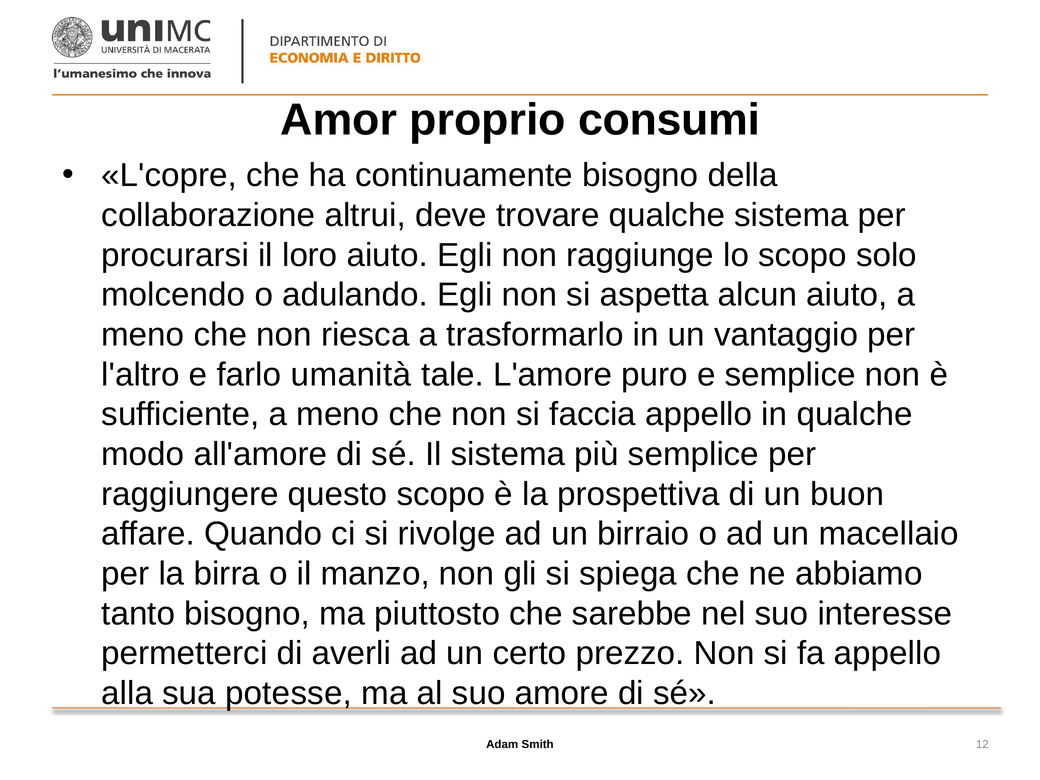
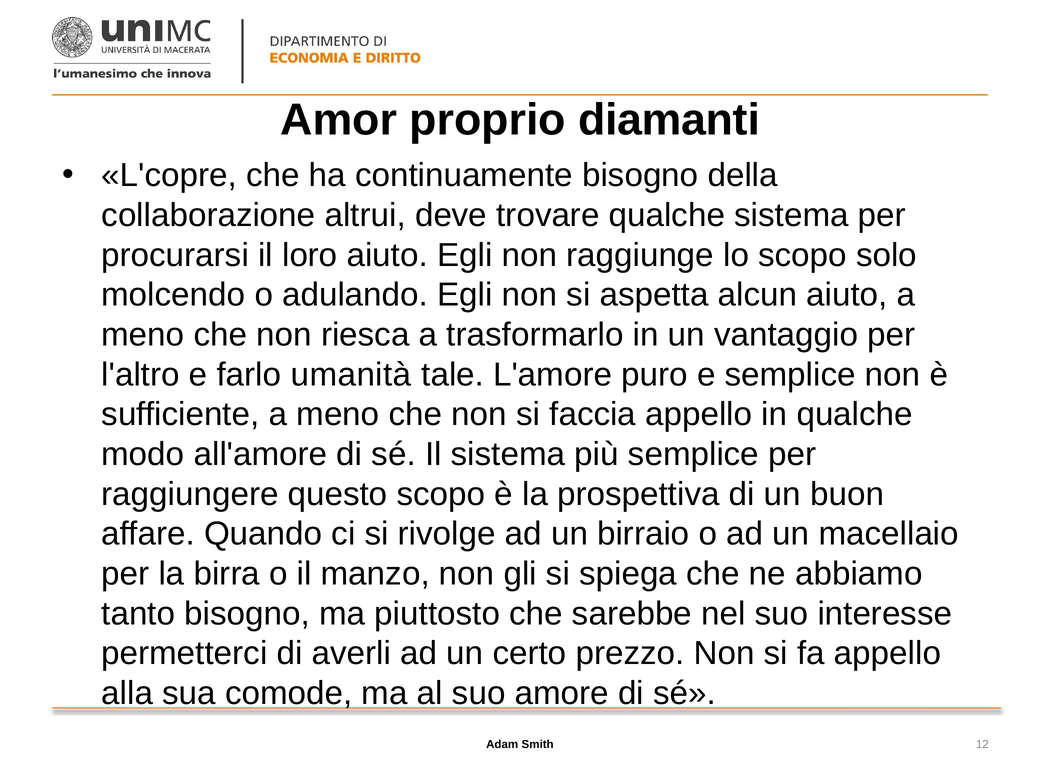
consumi: consumi -> diamanti
potesse: potesse -> comode
